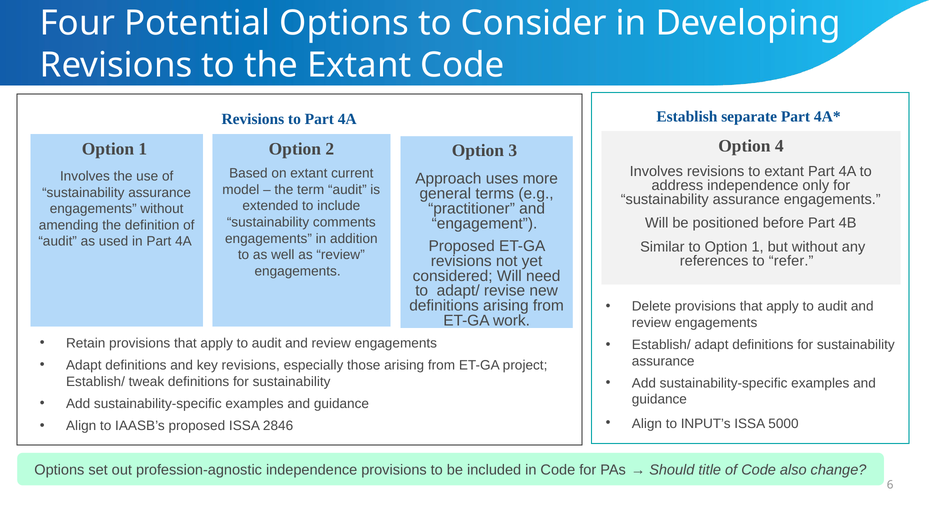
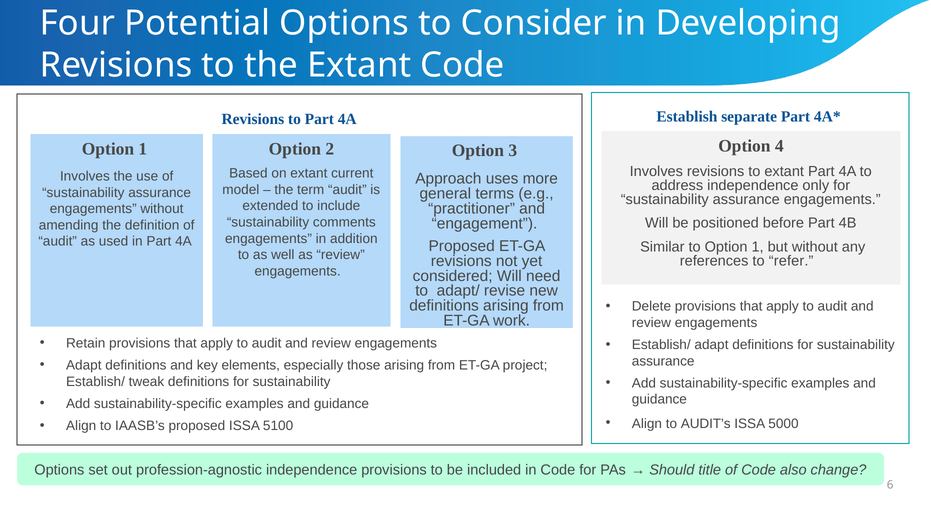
key revisions: revisions -> elements
INPUT’s: INPUT’s -> AUDIT’s
2846: 2846 -> 5100
